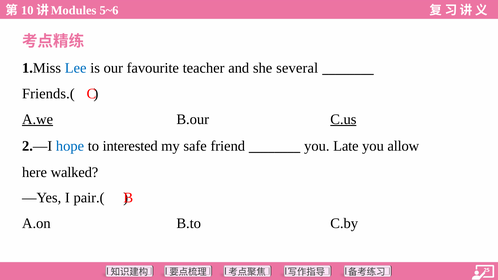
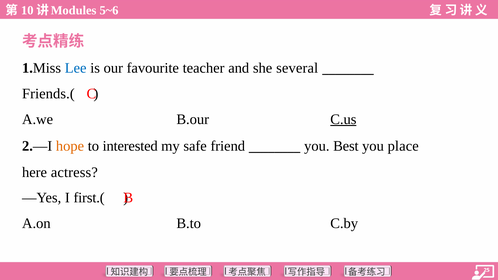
A.we underline: present -> none
hope colour: blue -> orange
Late: Late -> Best
allow: allow -> place
walked: walked -> actress
pair.(: pair.( -> first.(
